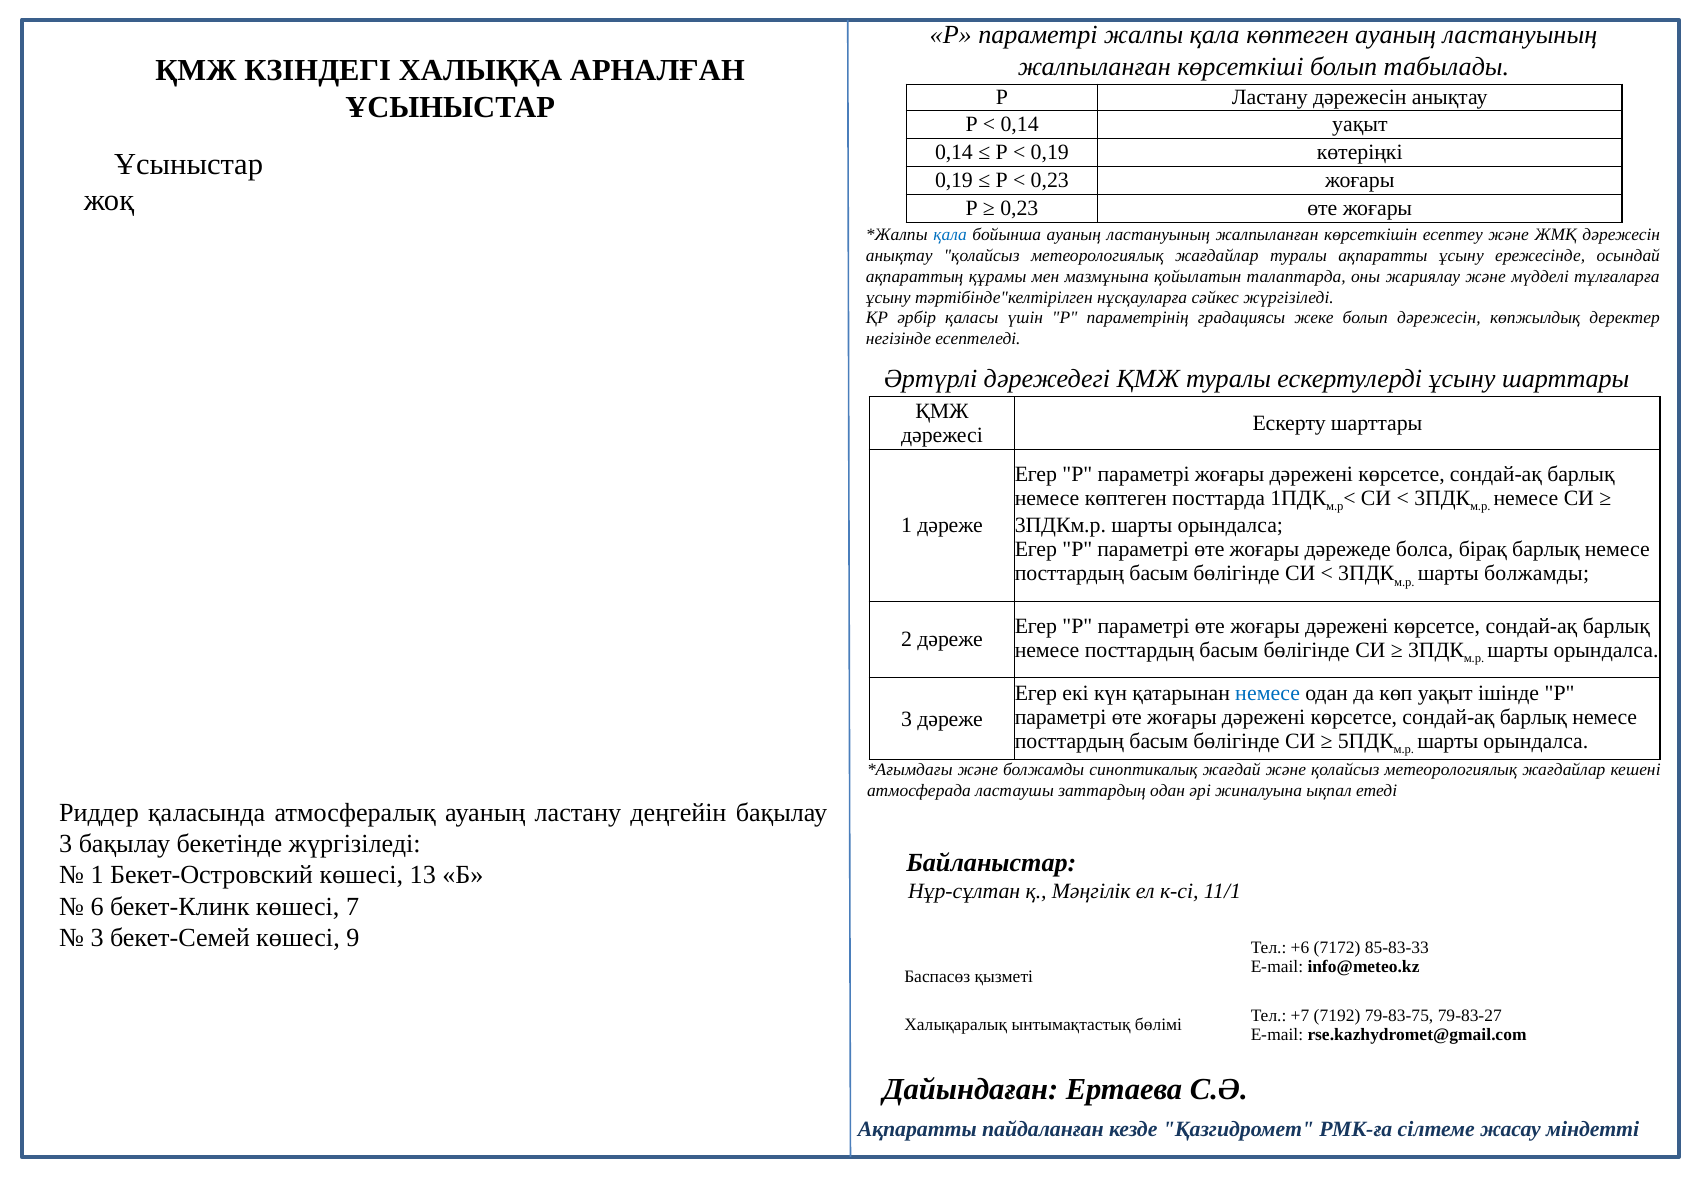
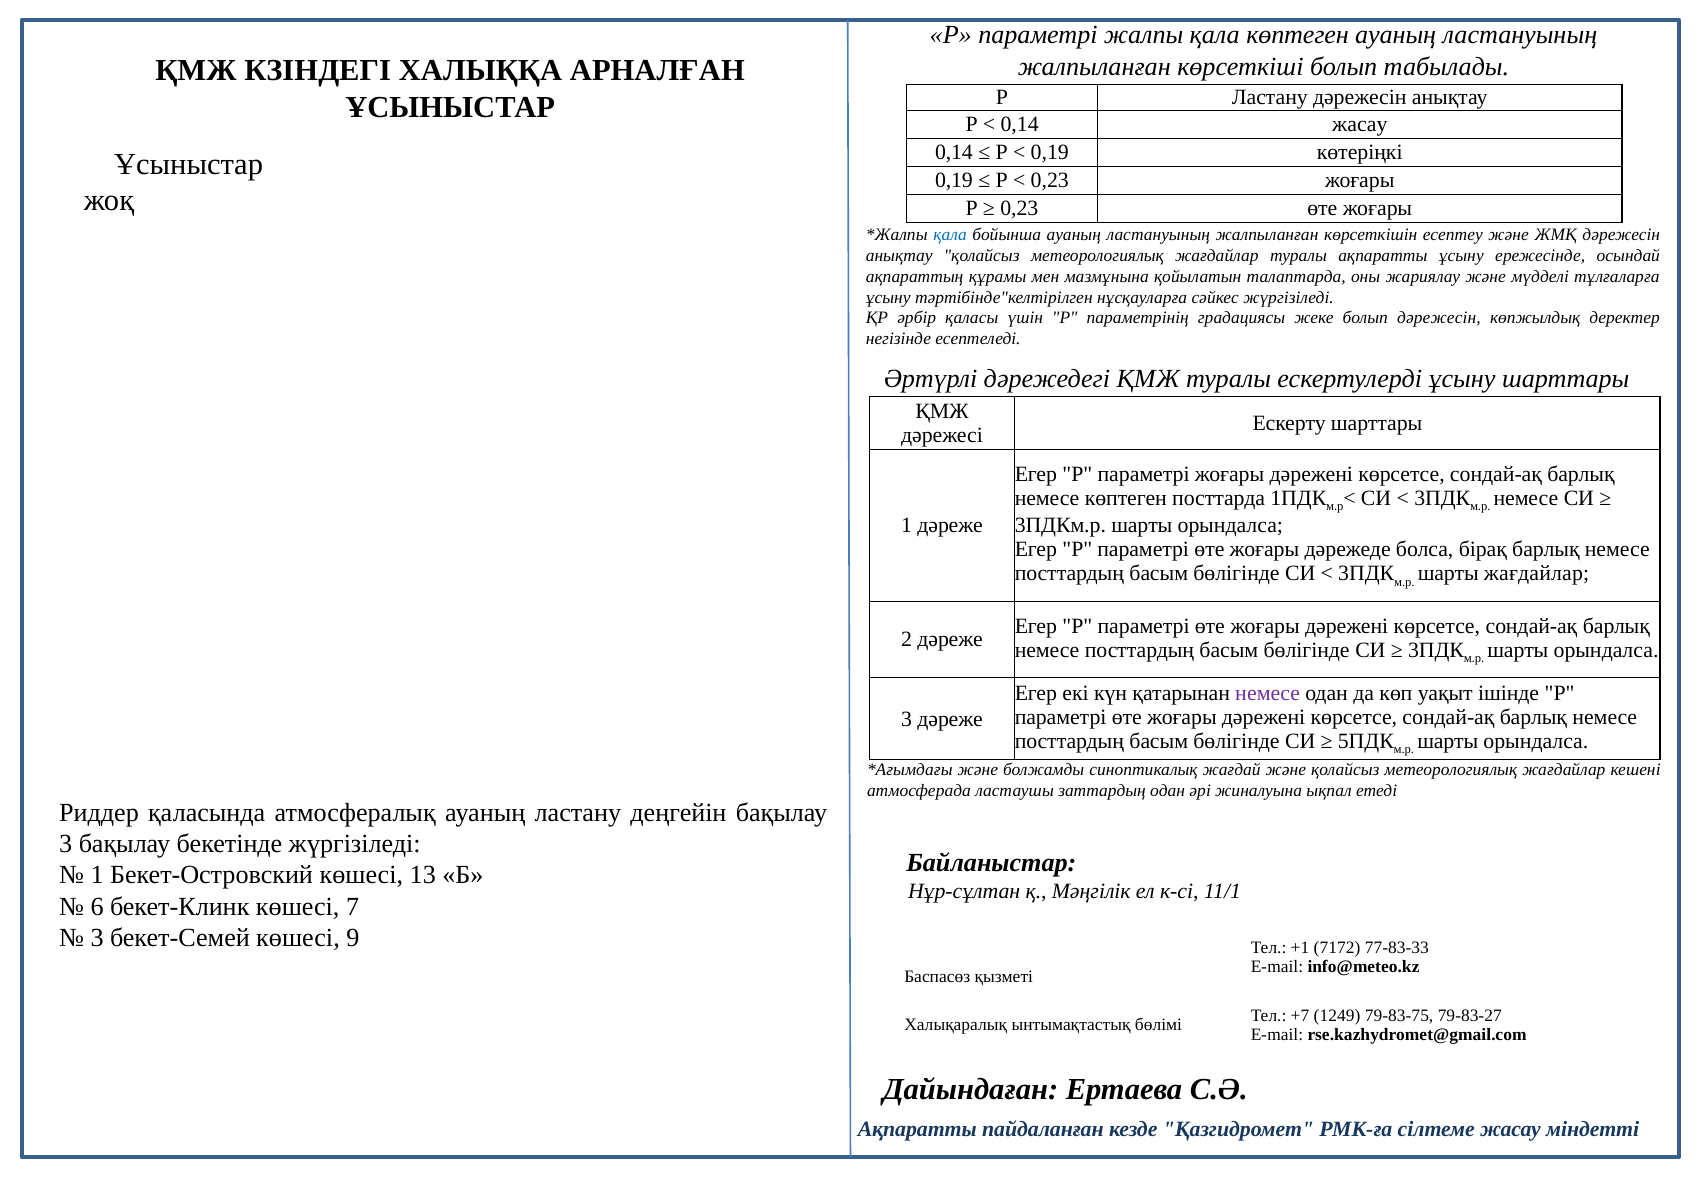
0,14 уақыт: уақыт -> жасау
шарты болжамды: болжамды -> жағдайлар
немесе at (1268, 694) colour: blue -> purple
+6: +6 -> +1
85-83-33: 85-83-33 -> 77-83-33
7192: 7192 -> 1249
